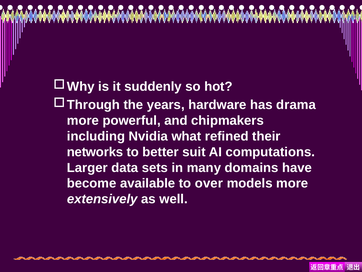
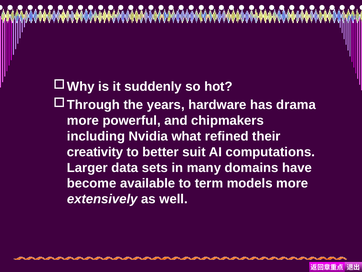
networks: networks -> creativity
over: over -> term
